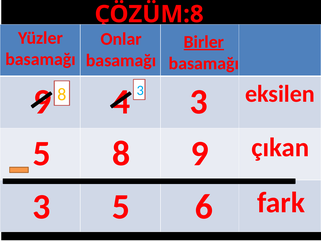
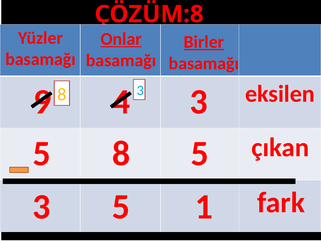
Onlar underline: none -> present
8 9: 9 -> 5
6: 6 -> 1
